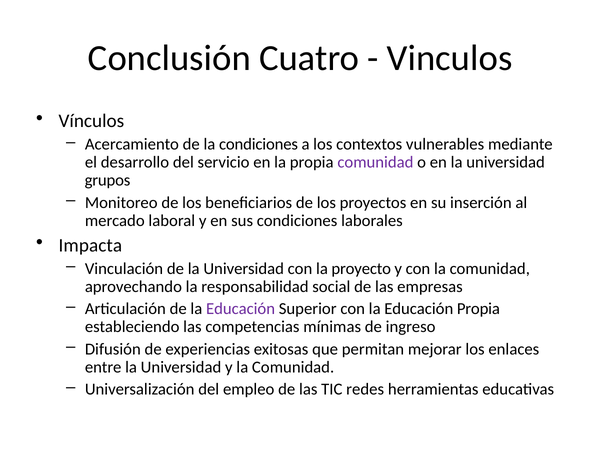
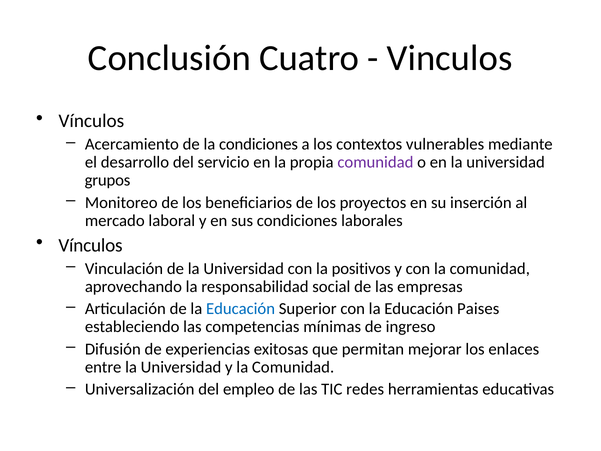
Impacta at (90, 245): Impacta -> Vínculos
proyecto: proyecto -> positivos
Educación at (241, 309) colour: purple -> blue
Educación Propia: Propia -> Paises
